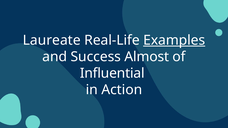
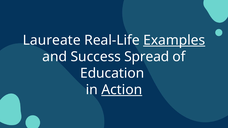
Almost: Almost -> Spread
Influential: Influential -> Education
Action underline: none -> present
